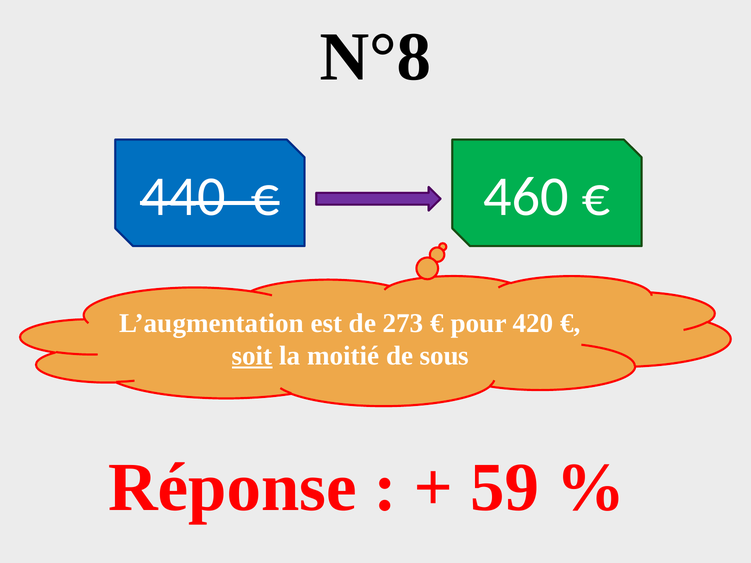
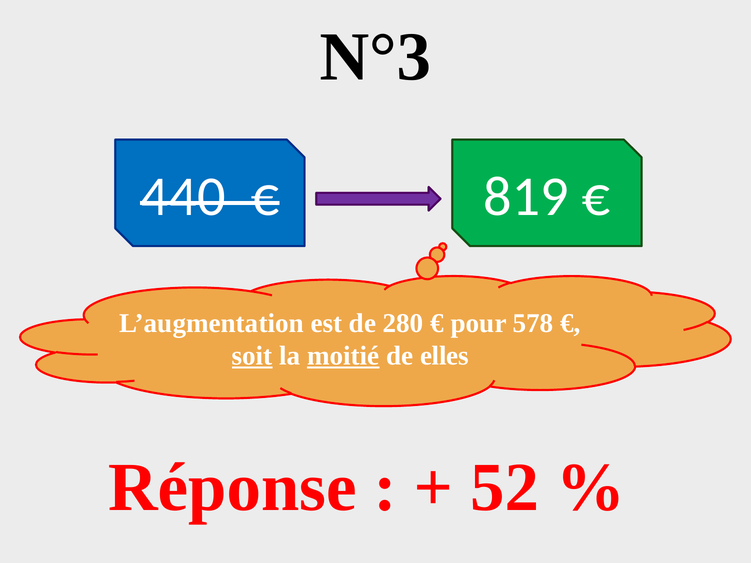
N°8: N°8 -> N°3
460: 460 -> 819
273: 273 -> 280
420: 420 -> 578
moitié underline: none -> present
sous: sous -> elles
59: 59 -> 52
